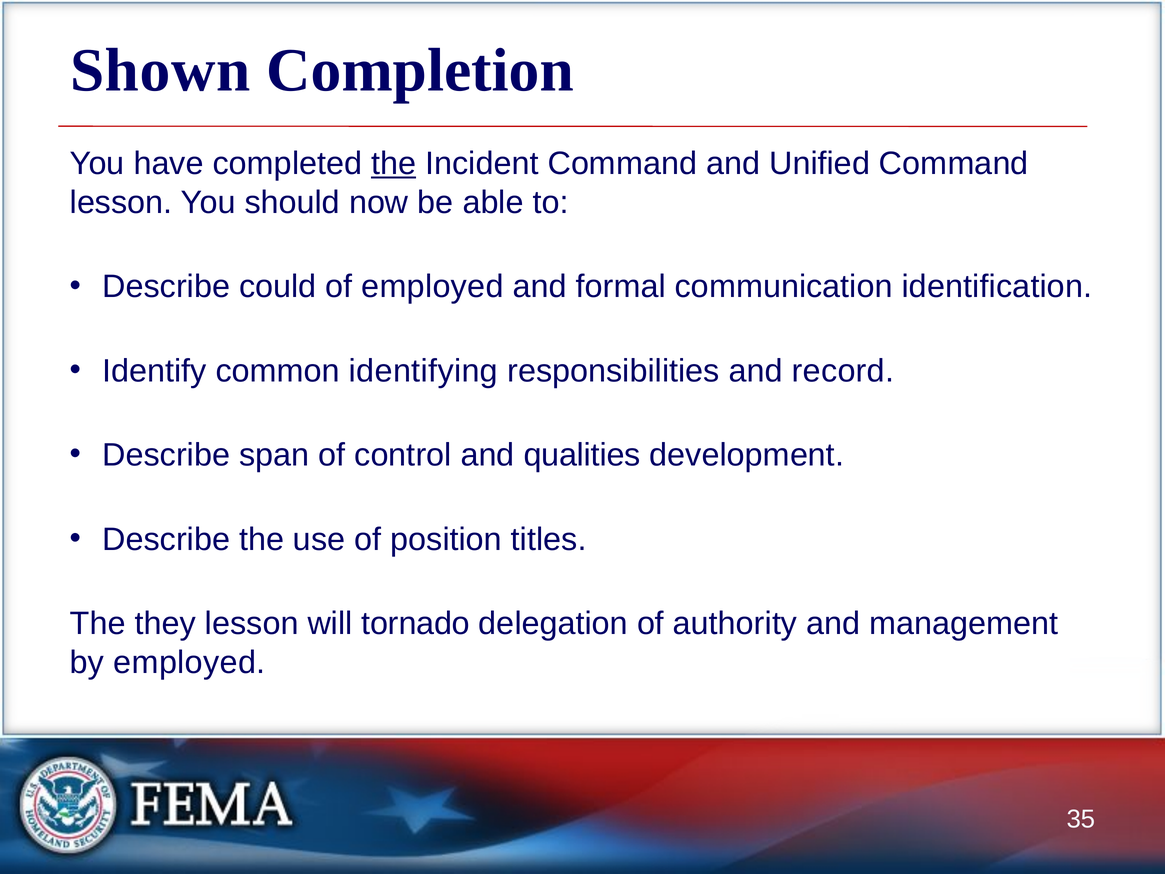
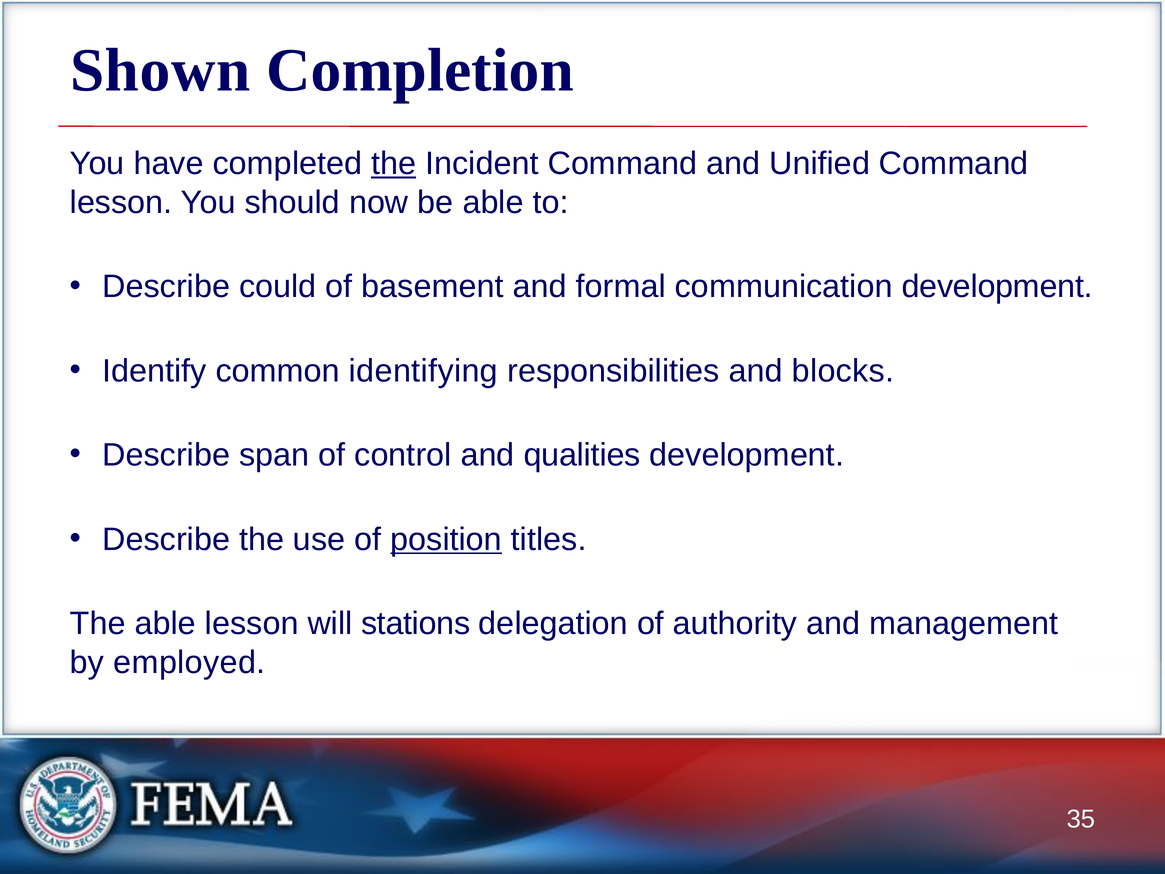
of employed: employed -> basement
communication identification: identification -> development
record: record -> blocks
position underline: none -> present
The they: they -> able
tornado: tornado -> stations
